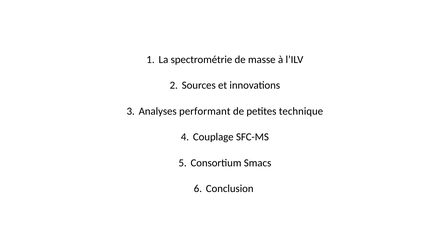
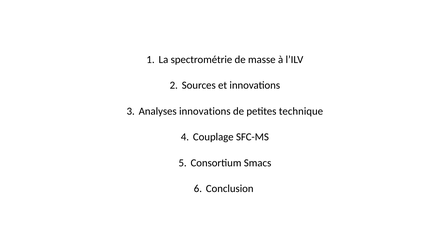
Analyses performant: performant -> innovations
